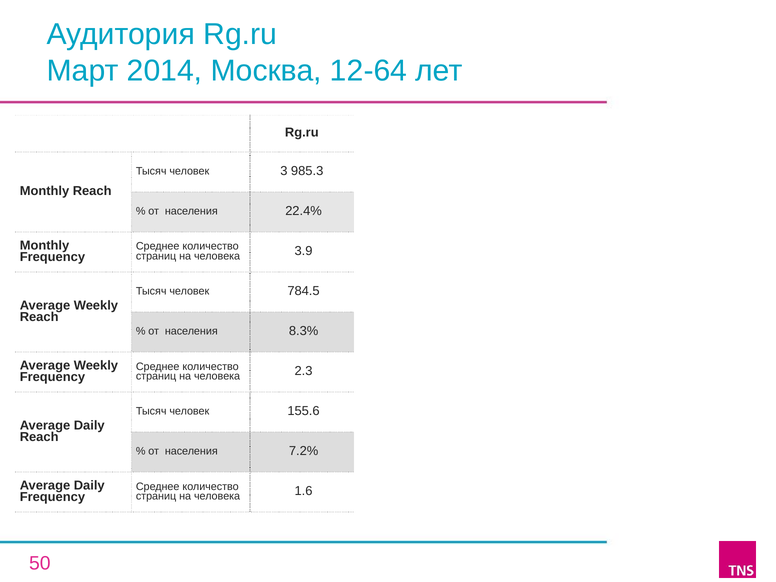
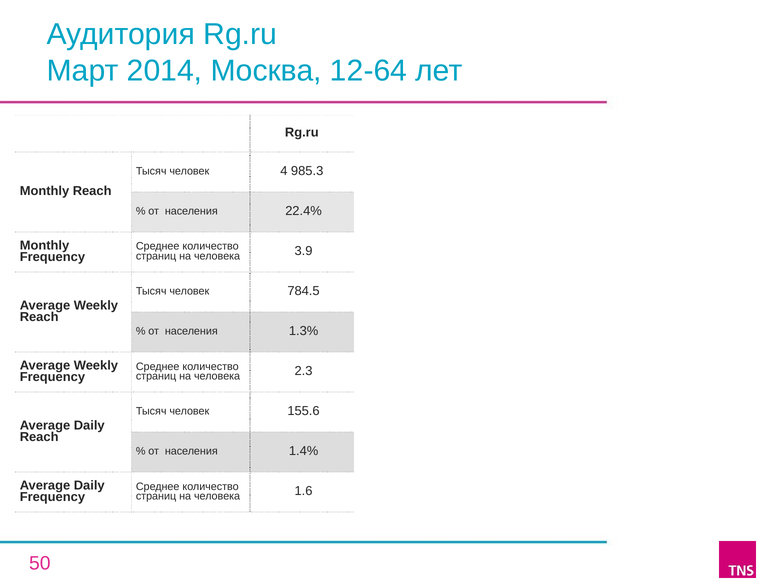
3: 3 -> 4
8.3%: 8.3% -> 1.3%
7.2%: 7.2% -> 1.4%
